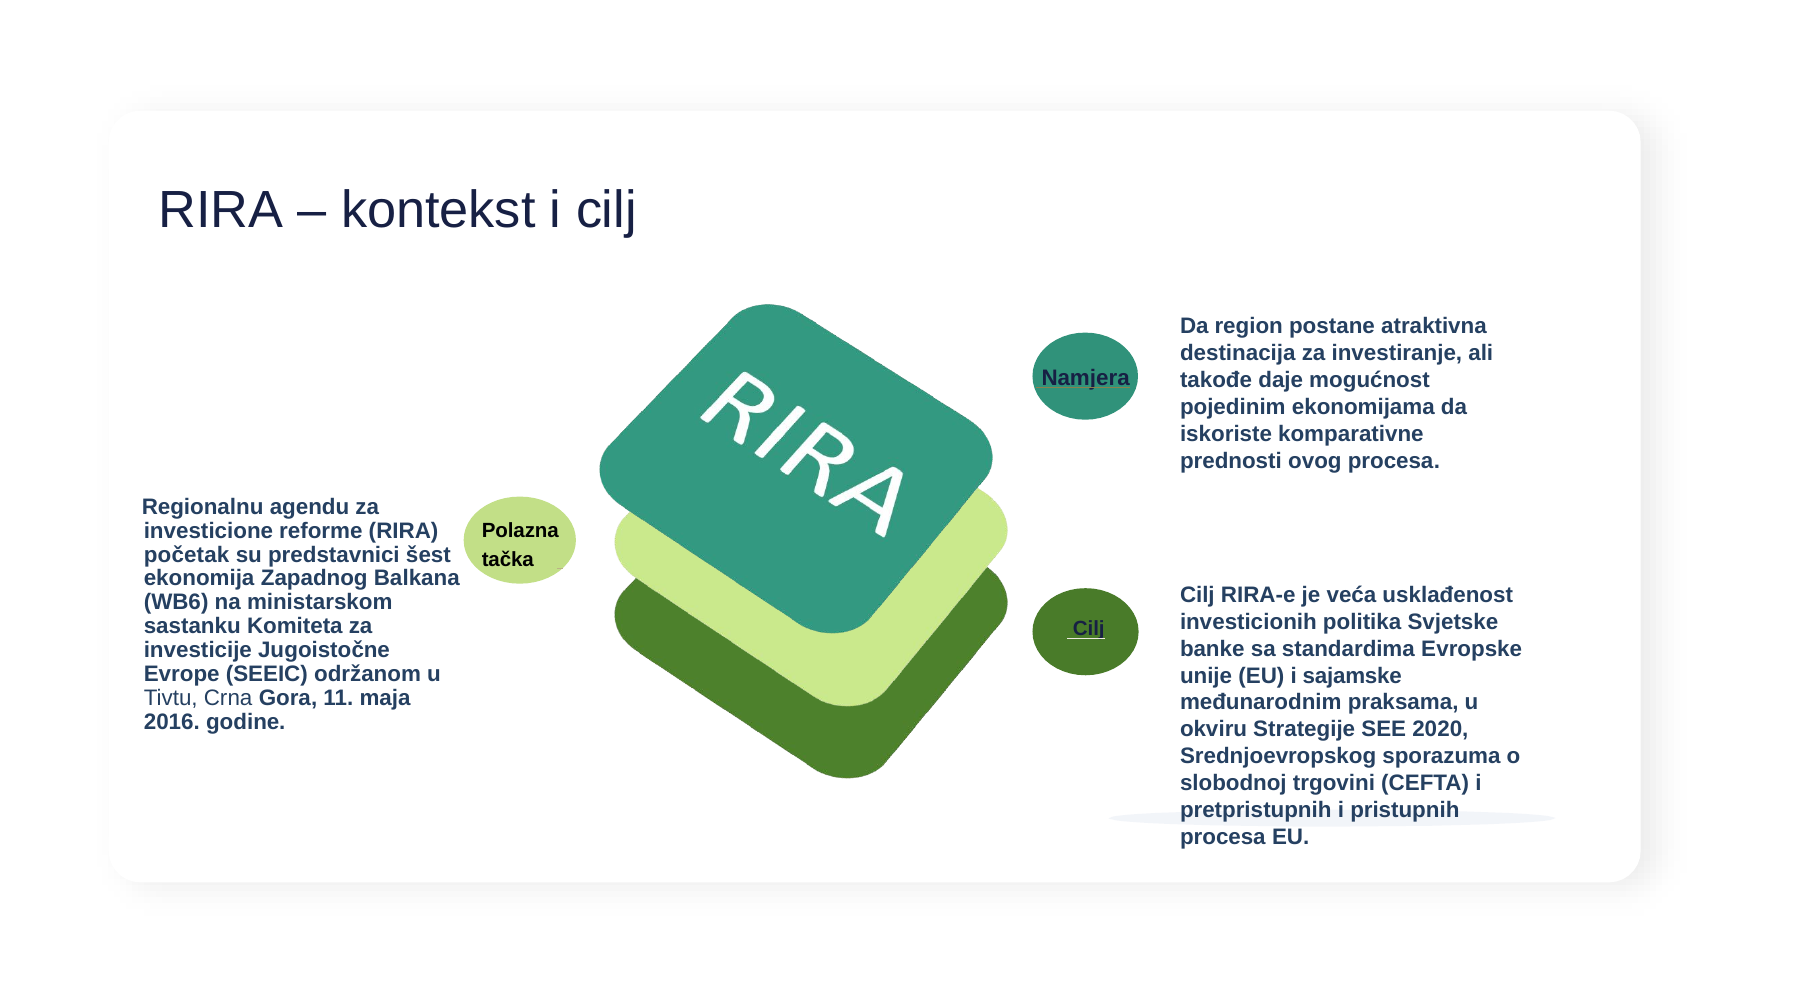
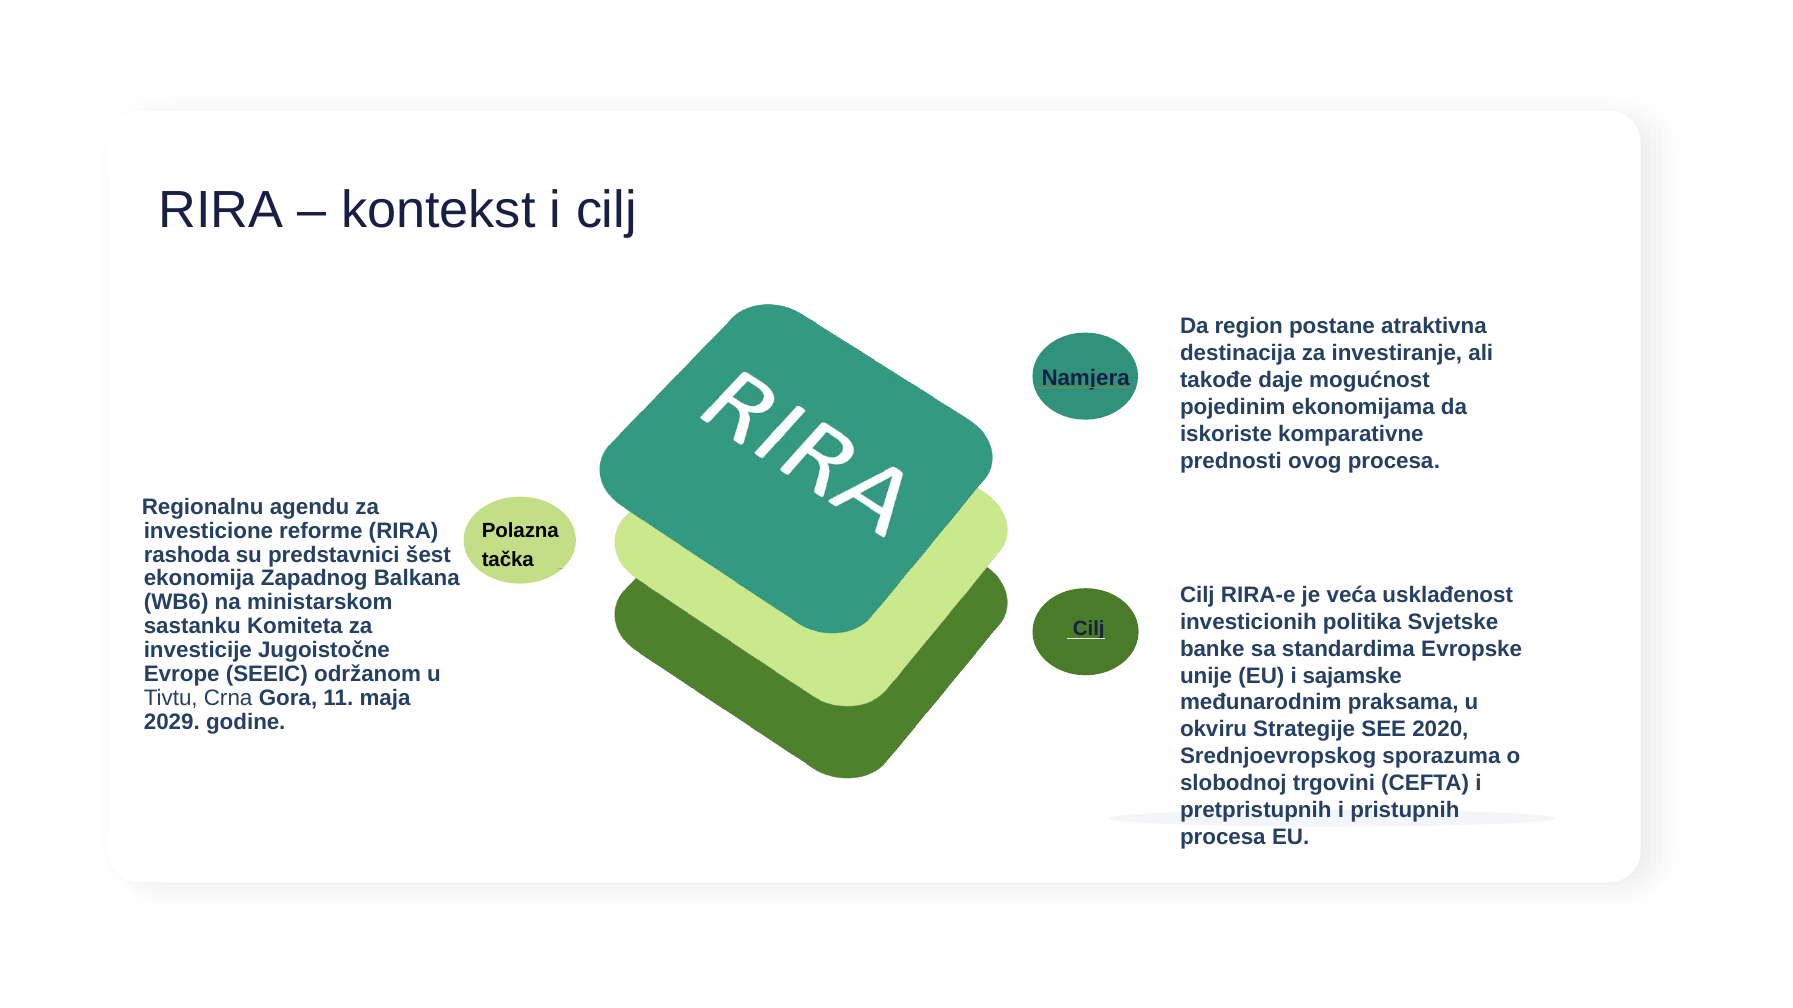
početak: početak -> rashoda
2016: 2016 -> 2029
